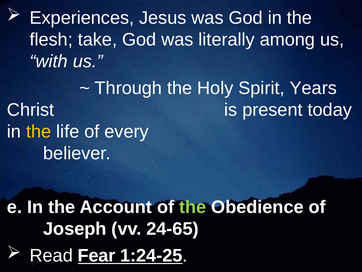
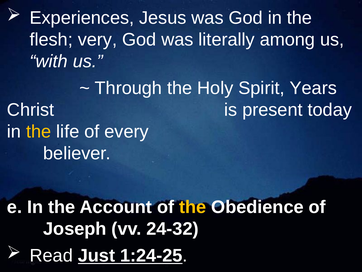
take: take -> very
the at (193, 207) colour: light green -> yellow
24-65: 24-65 -> 24-32
Fear: Fear -> Just
